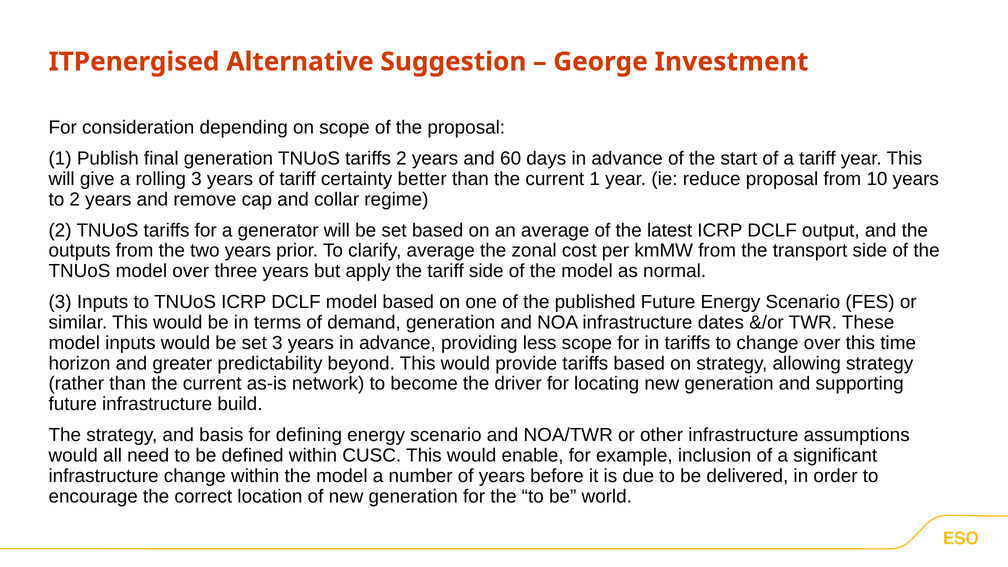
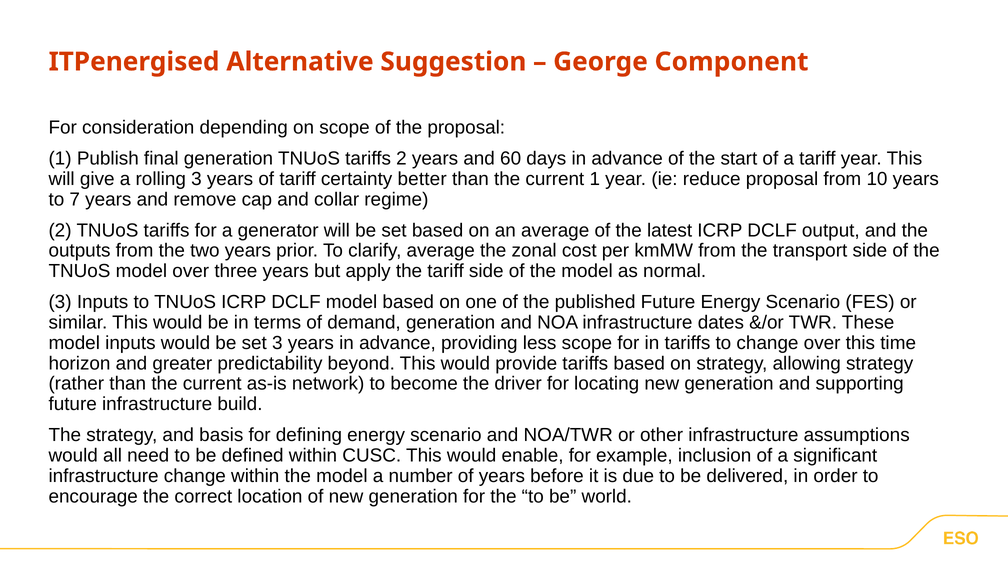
Investment: Investment -> Component
to 2: 2 -> 7
